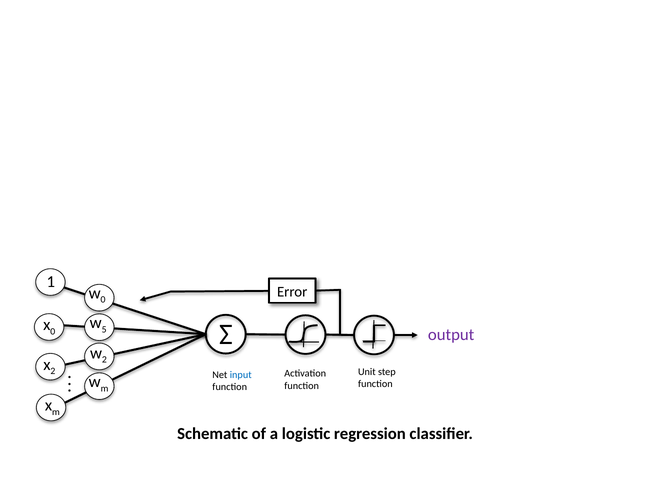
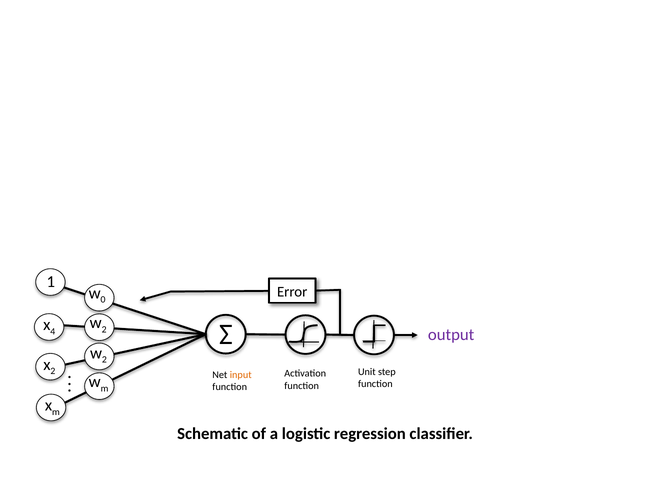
5 at (104, 330): 5 -> 2
0 at (53, 332): 0 -> 4
input colour: blue -> orange
